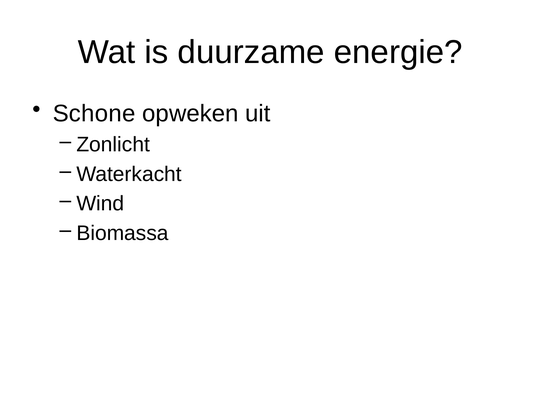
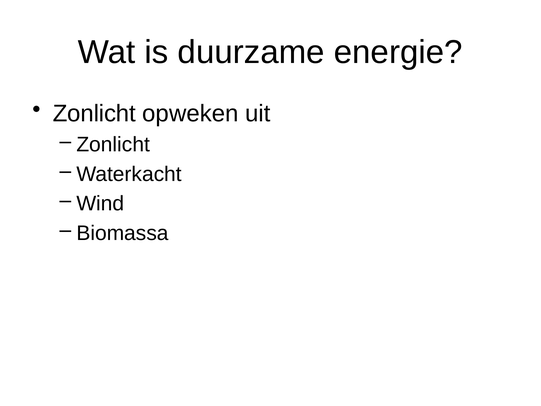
Schone at (94, 113): Schone -> Zonlicht
